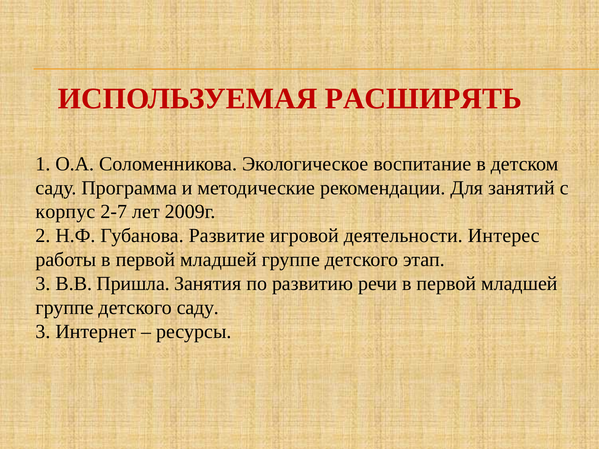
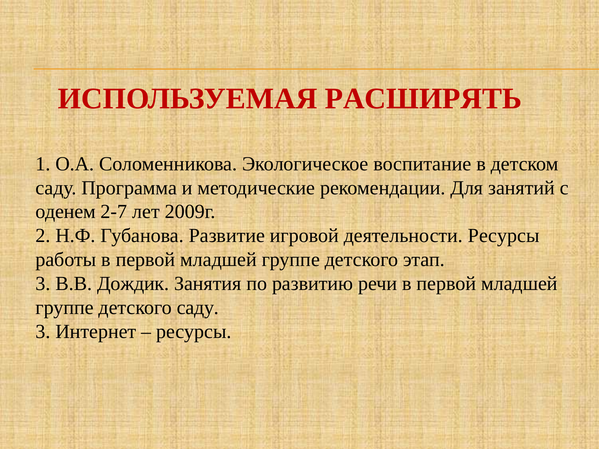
корпус: корпус -> оденем
деятельности Интерес: Интерес -> Ресурсы
Пришла: Пришла -> Дождик
